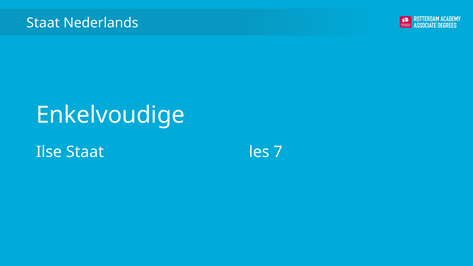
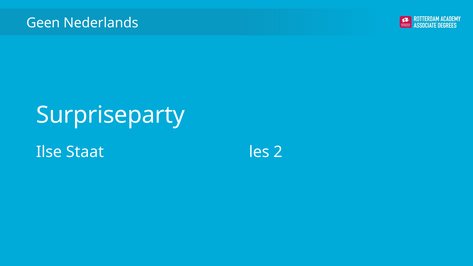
Staat at (43, 23): Staat -> Geen
Enkelvoudige: Enkelvoudige -> Surpriseparty
7: 7 -> 2
